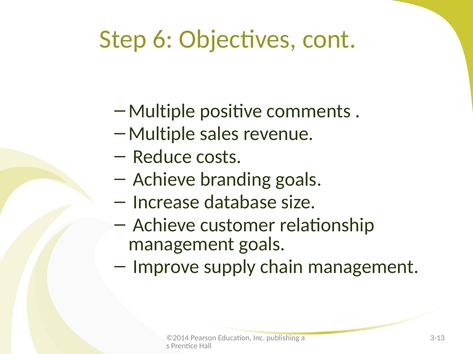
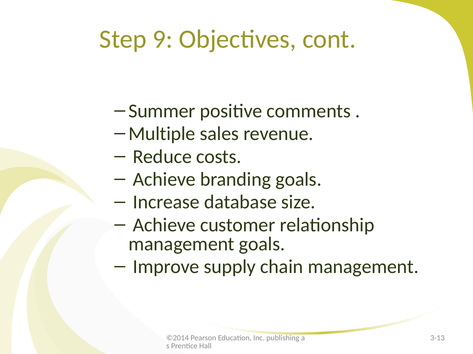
6: 6 -> 9
Multiple at (162, 111): Multiple -> Summer
